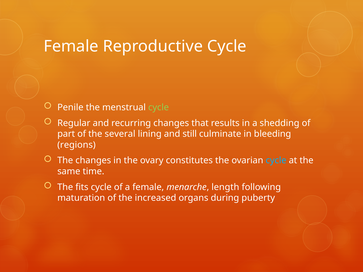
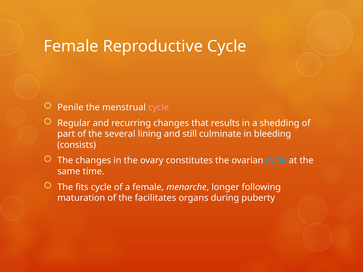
cycle at (159, 107) colour: light green -> pink
regions: regions -> consists
length: length -> longer
increased: increased -> facilitates
